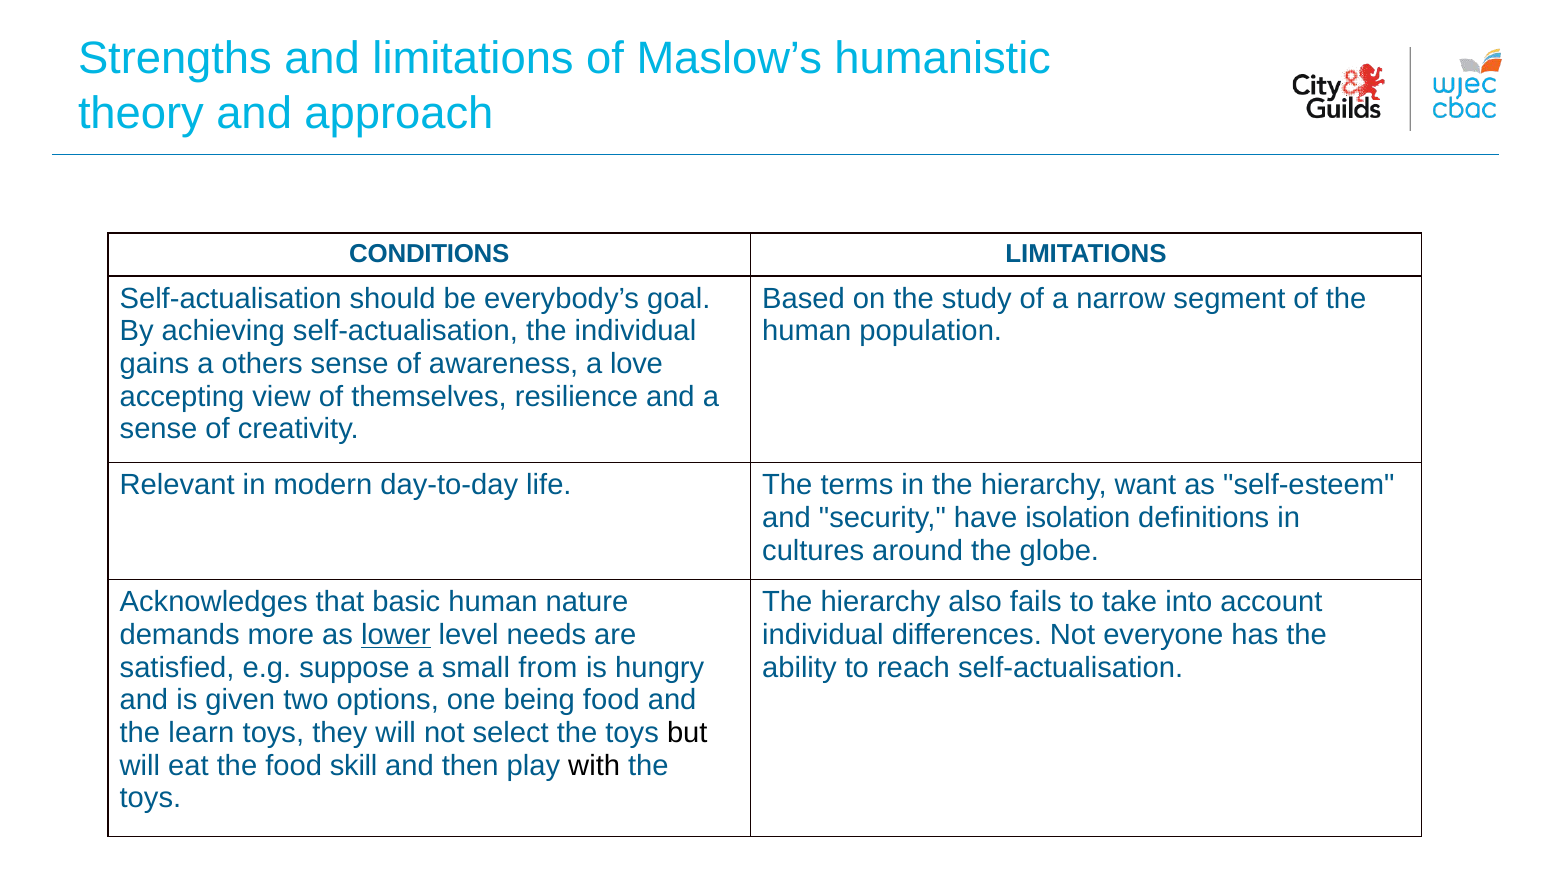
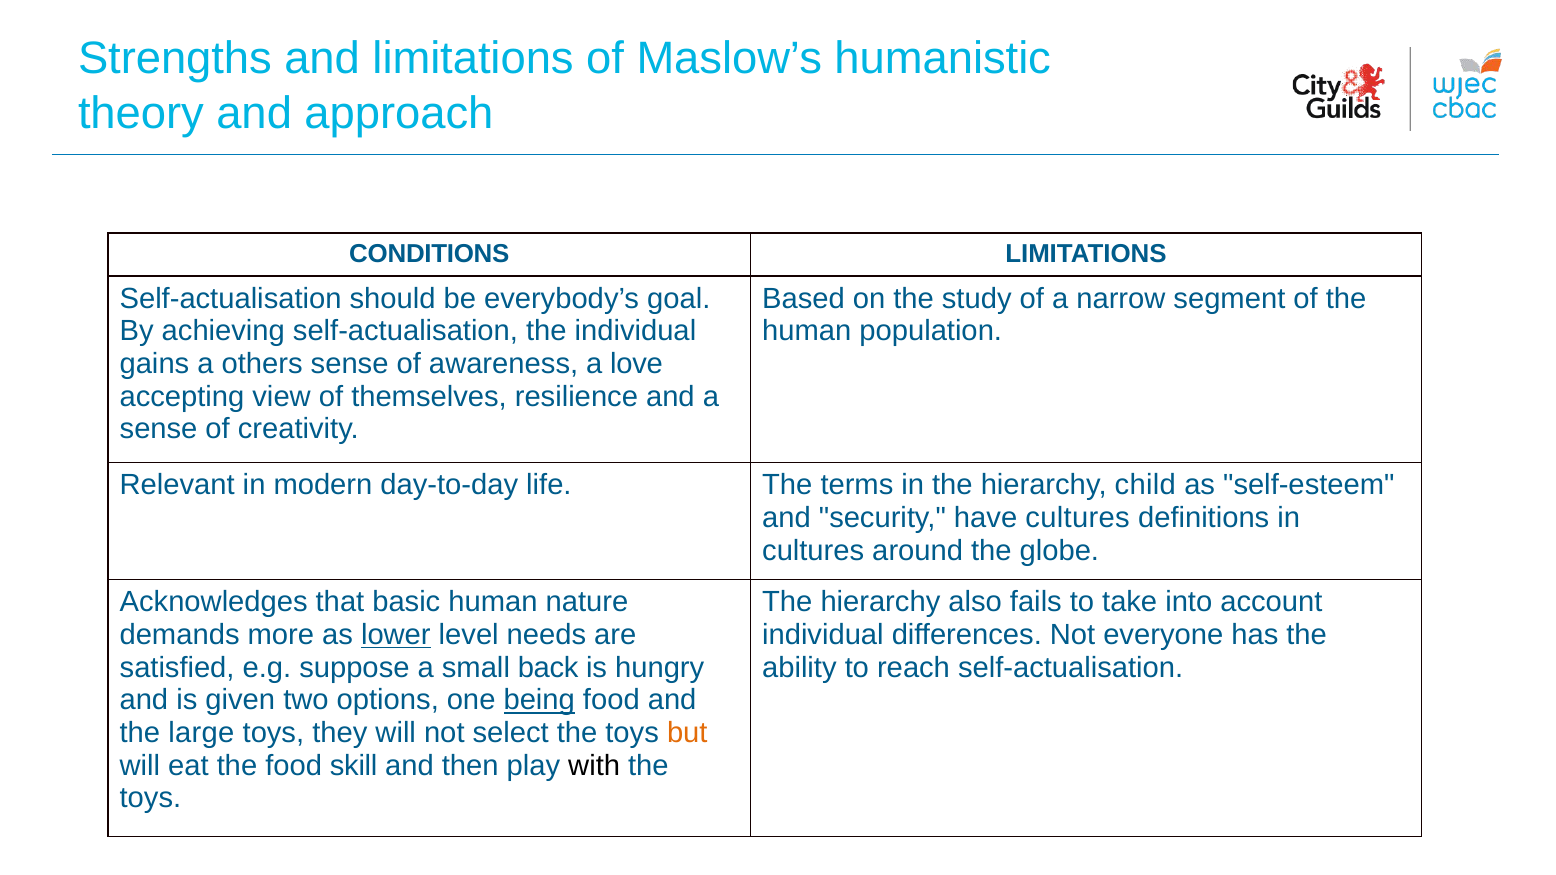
want: want -> child
have isolation: isolation -> cultures
from: from -> back
being underline: none -> present
learn: learn -> large
but colour: black -> orange
